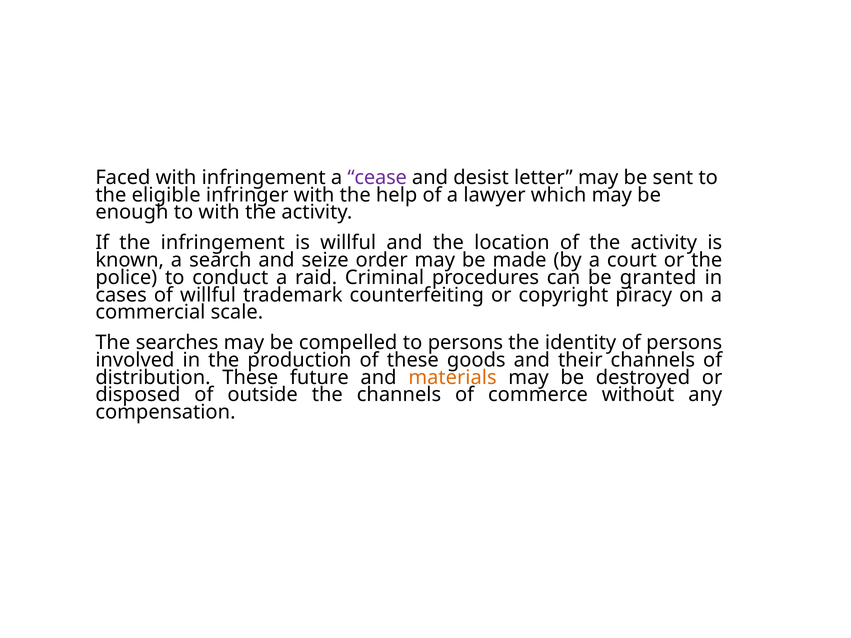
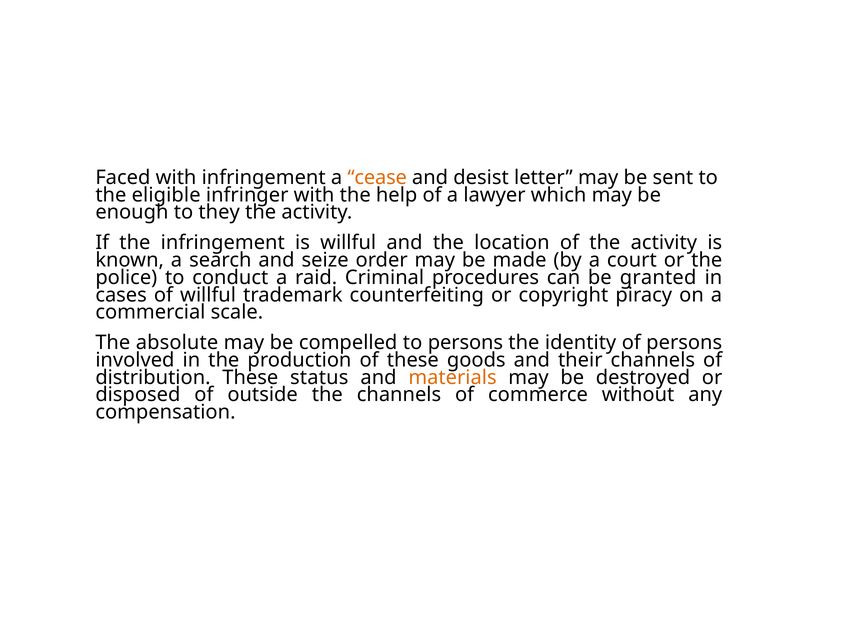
cease colour: purple -> orange
to with: with -> they
searches: searches -> absolute
future: future -> status
